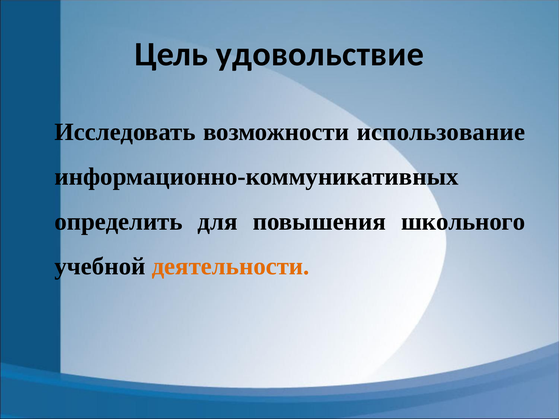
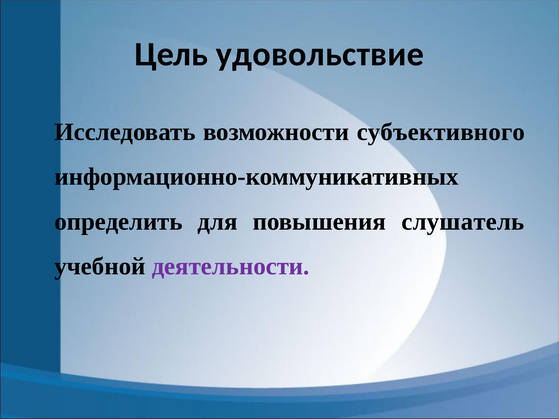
использование: использование -> субъективного
школьного: школьного -> слушатель
деятельности colour: orange -> purple
